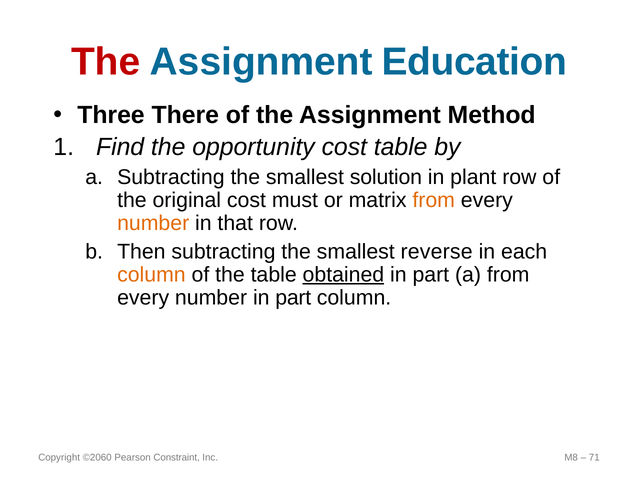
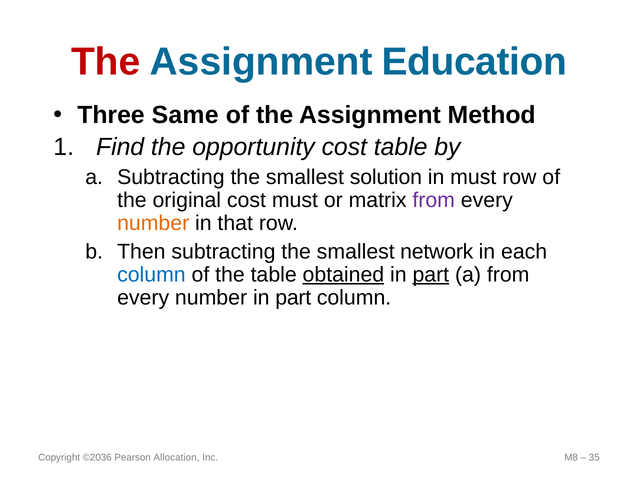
There: There -> Same
in plant: plant -> must
from at (434, 200) colour: orange -> purple
reverse: reverse -> network
column at (151, 274) colour: orange -> blue
part at (431, 274) underline: none -> present
©2060: ©2060 -> ©2036
Constraint: Constraint -> Allocation
71: 71 -> 35
